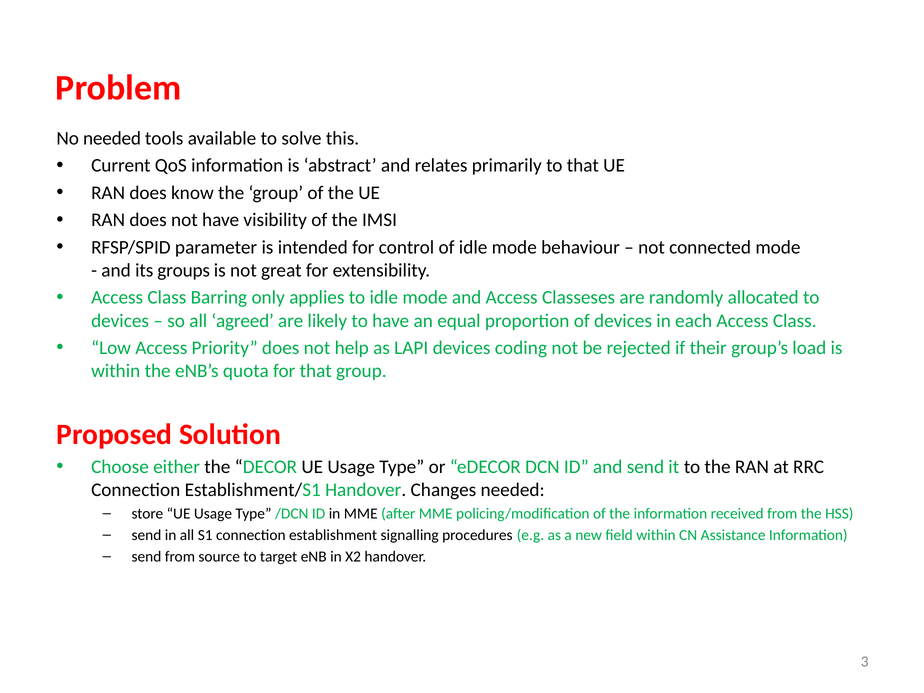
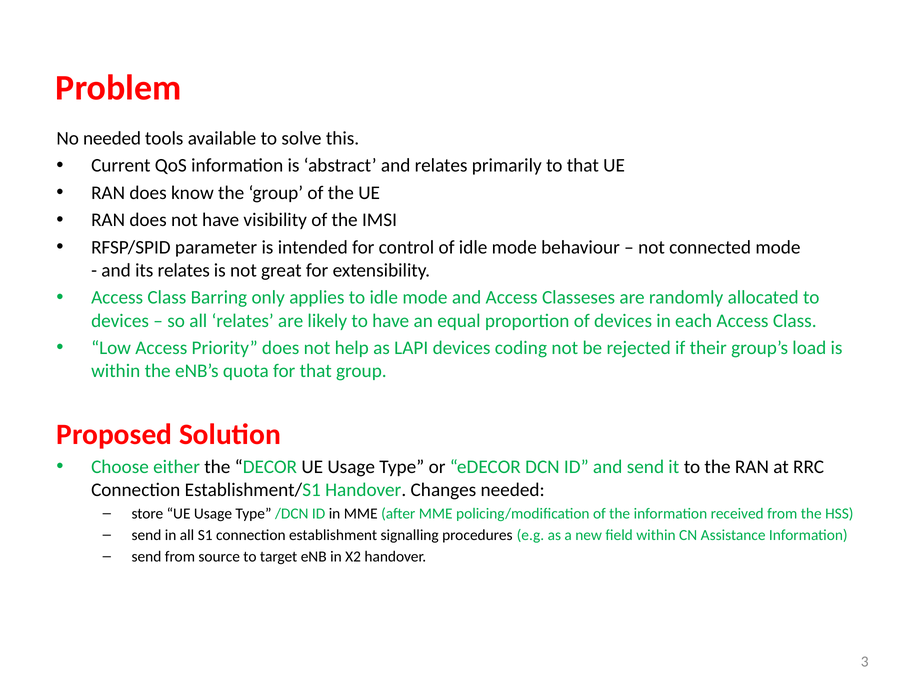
its groups: groups -> relates
all agreed: agreed -> relates
